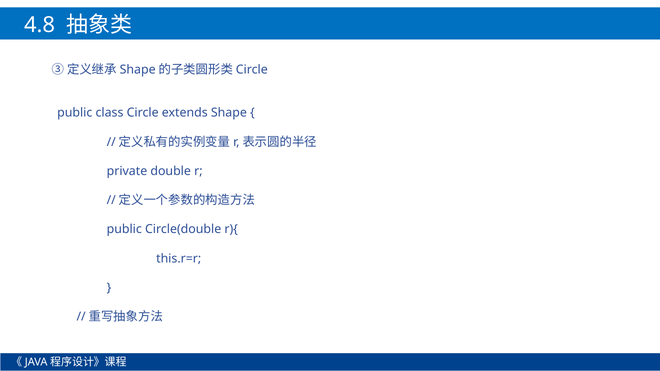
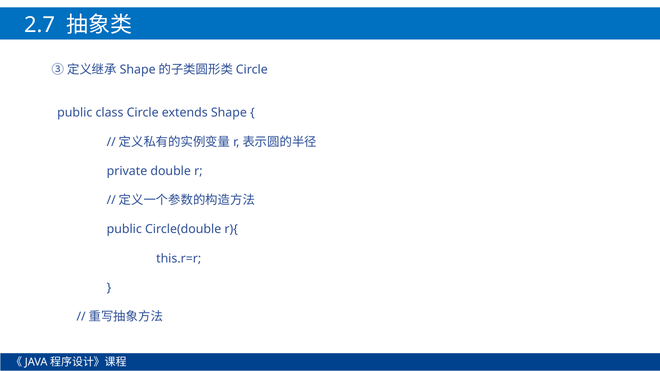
4.8: 4.8 -> 2.7
